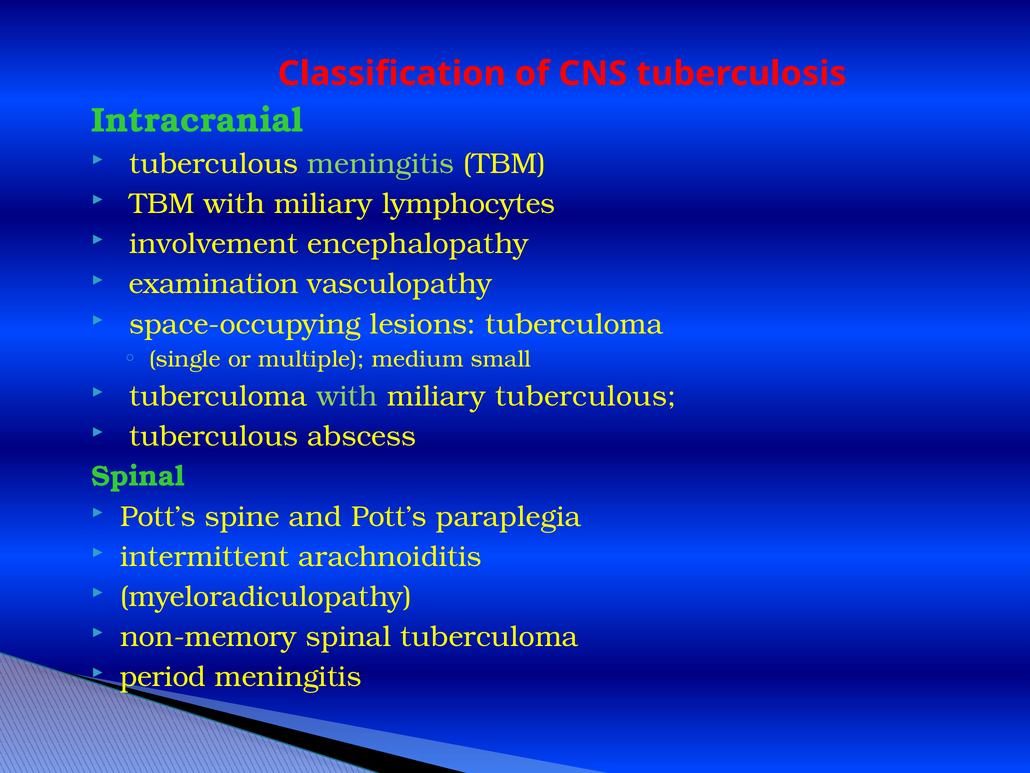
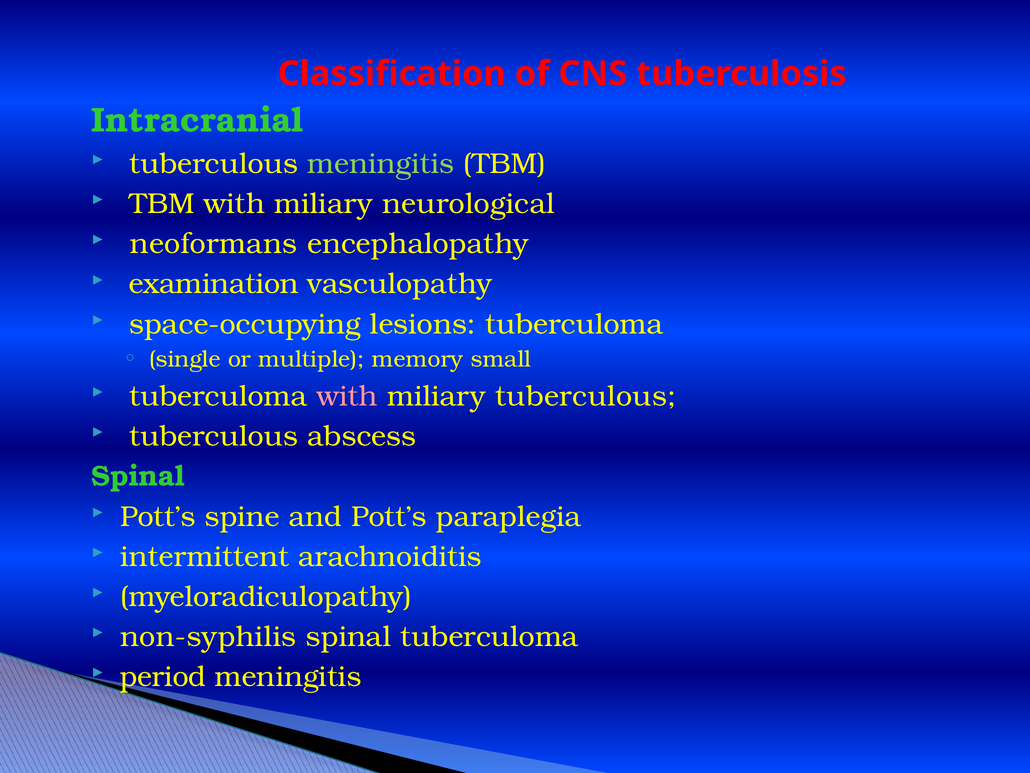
lymphocytes: lymphocytes -> neurological
involvement: involvement -> neoformans
medium: medium -> memory
with at (347, 396) colour: light green -> pink
non-memory: non-memory -> non-syphilis
